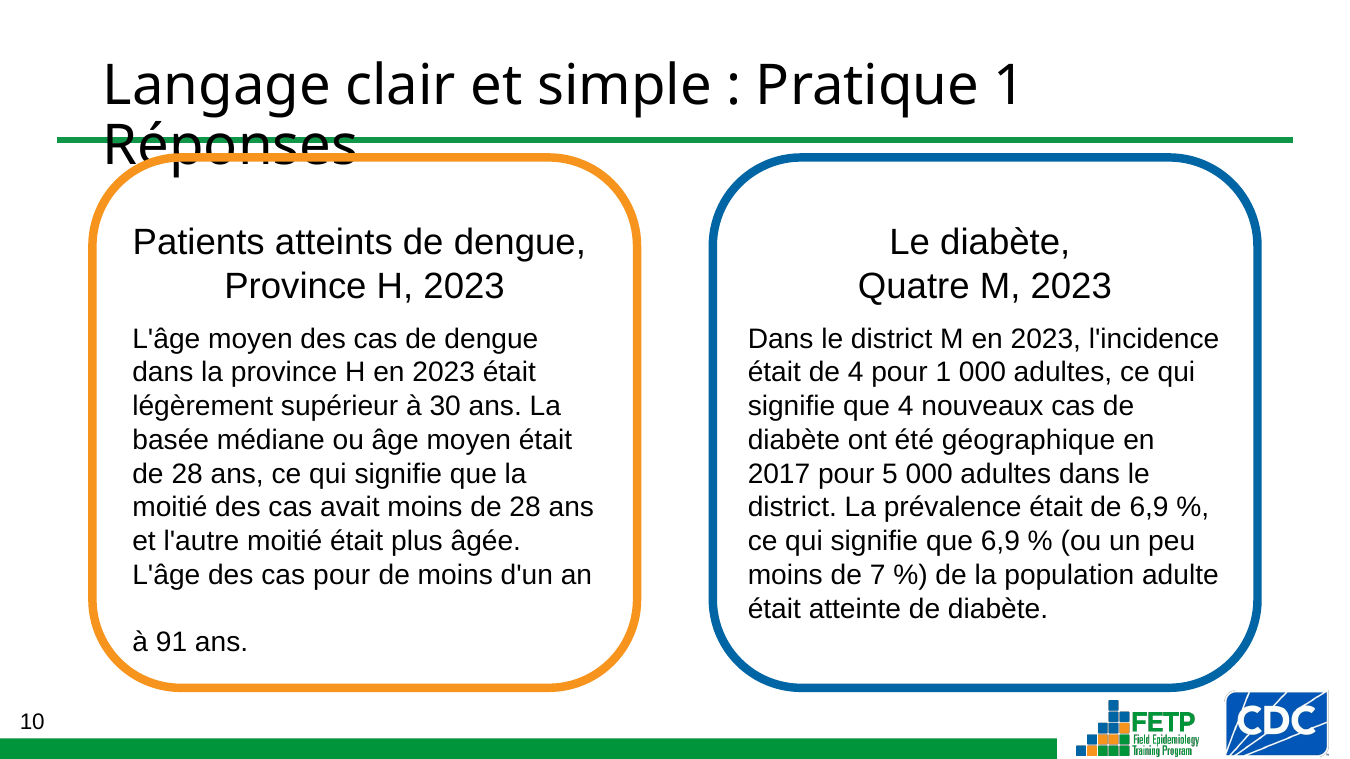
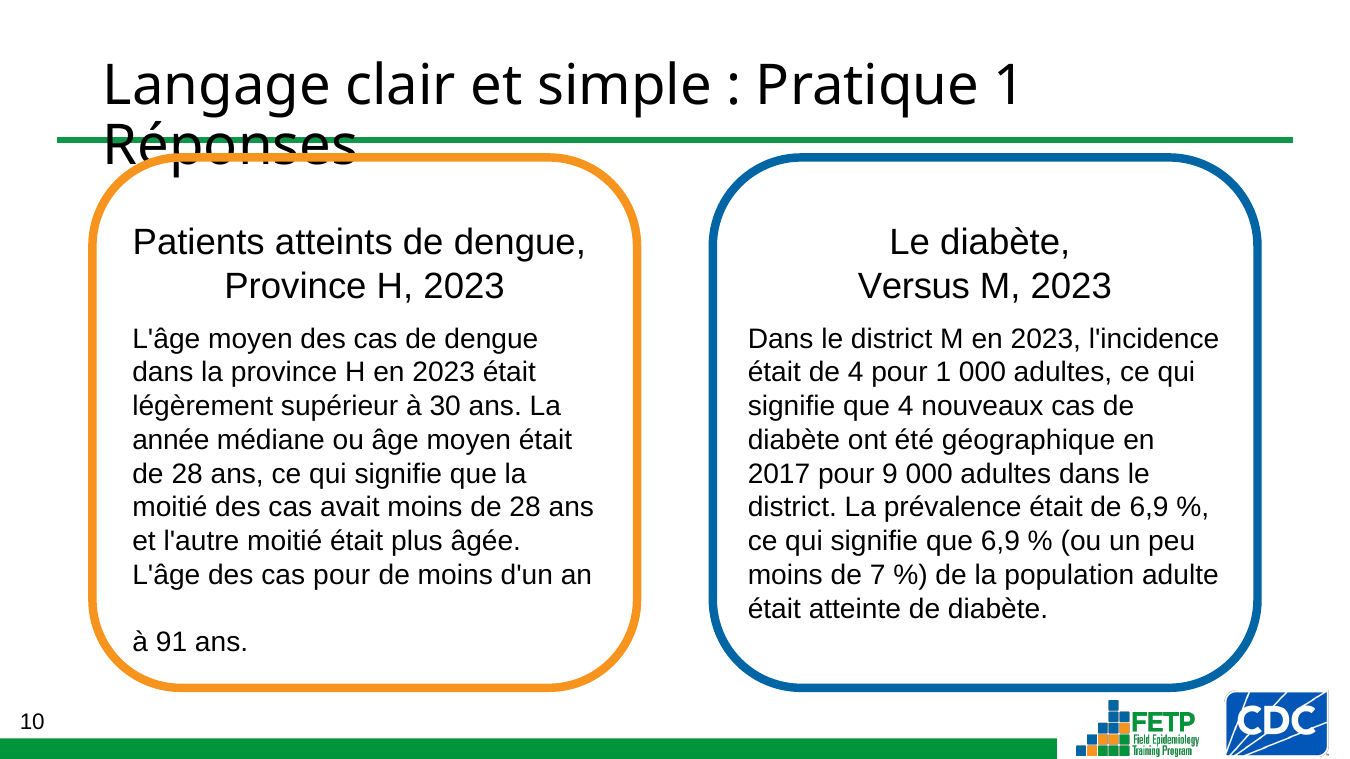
Quatre: Quatre -> Versus
basée: basée -> année
5: 5 -> 9
